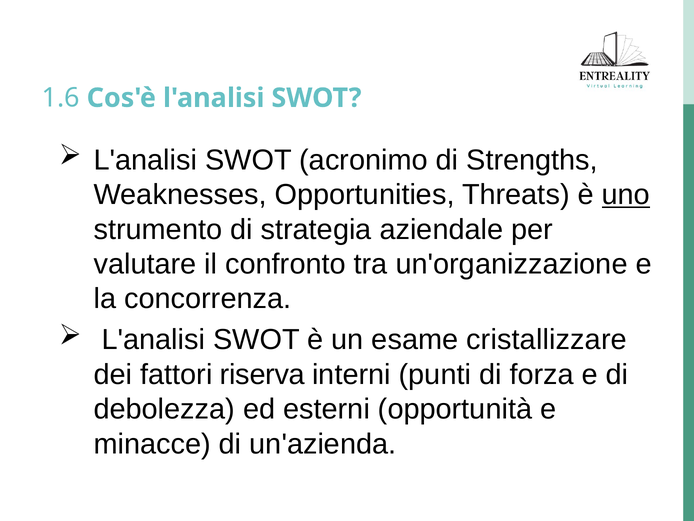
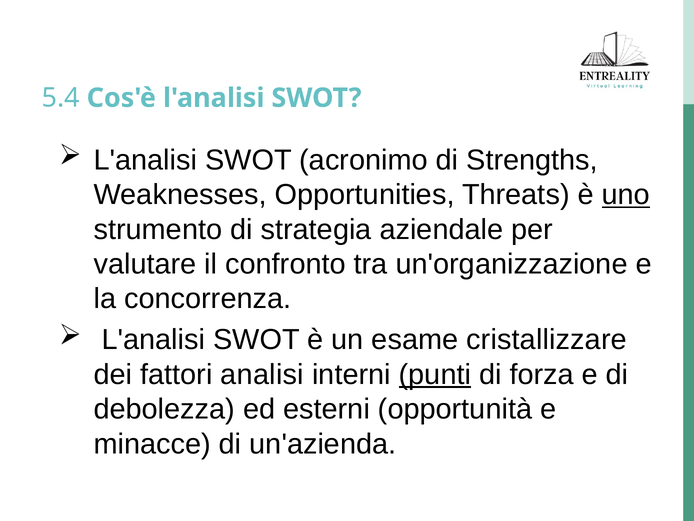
1.6: 1.6 -> 5.4
riserva: riserva -> analisi
punti underline: none -> present
